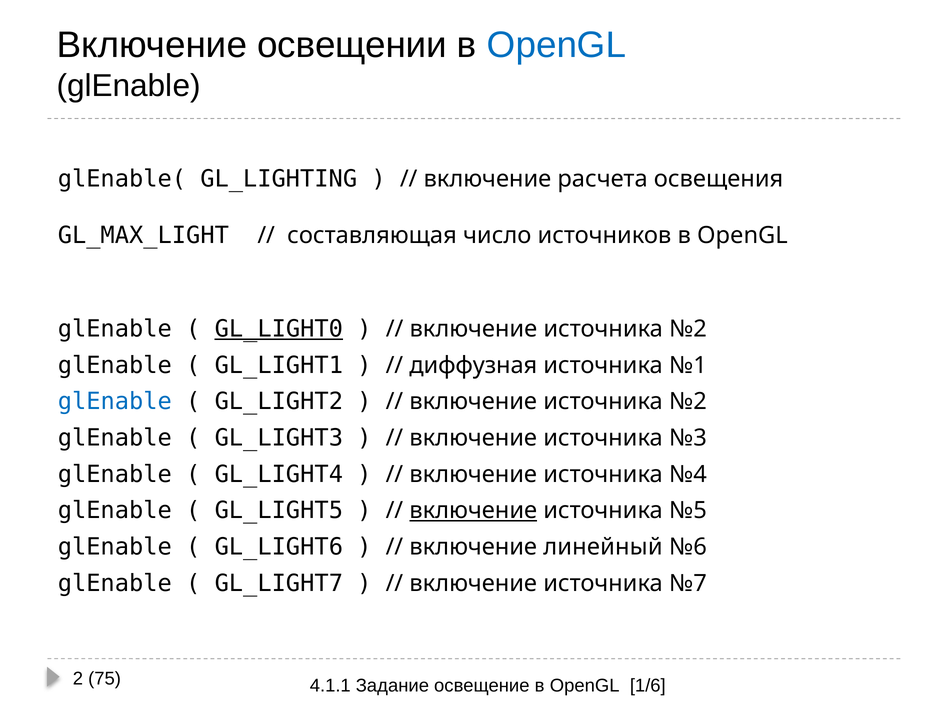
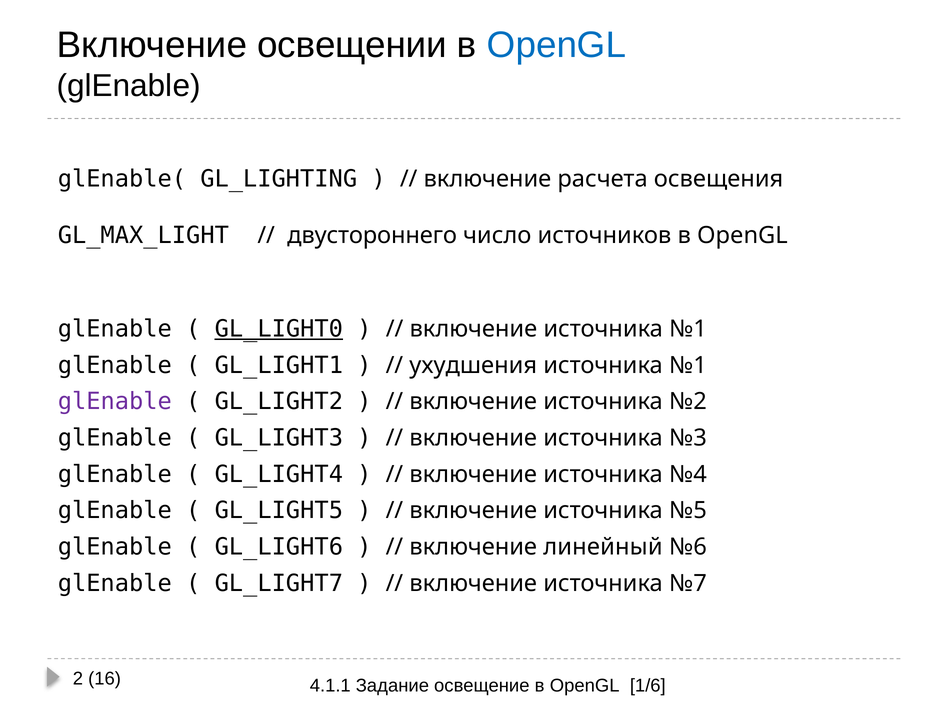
составляющая: составляющая -> двустороннего
№2 at (688, 329): №2 -> №1
диффузная: диффузная -> ухудшения
glEnable at (115, 402) colour: blue -> purple
включение at (473, 511) underline: present -> none
75: 75 -> 16
